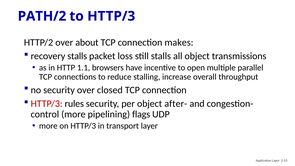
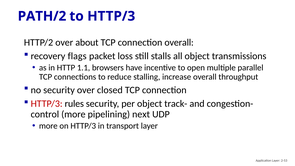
connection makes: makes -> overall
recovery stalls: stalls -> flags
after-: after- -> track-
flags: flags -> next
